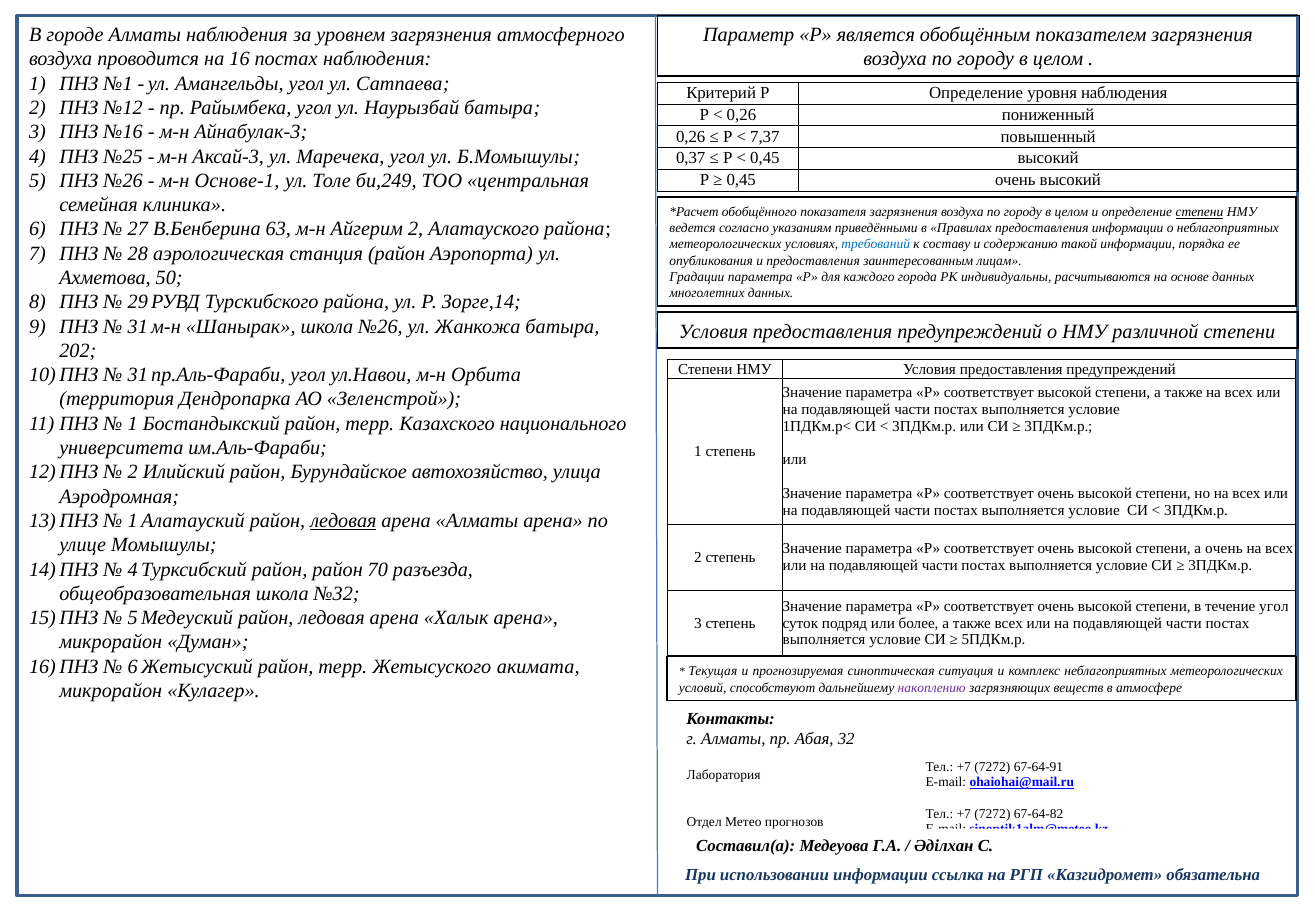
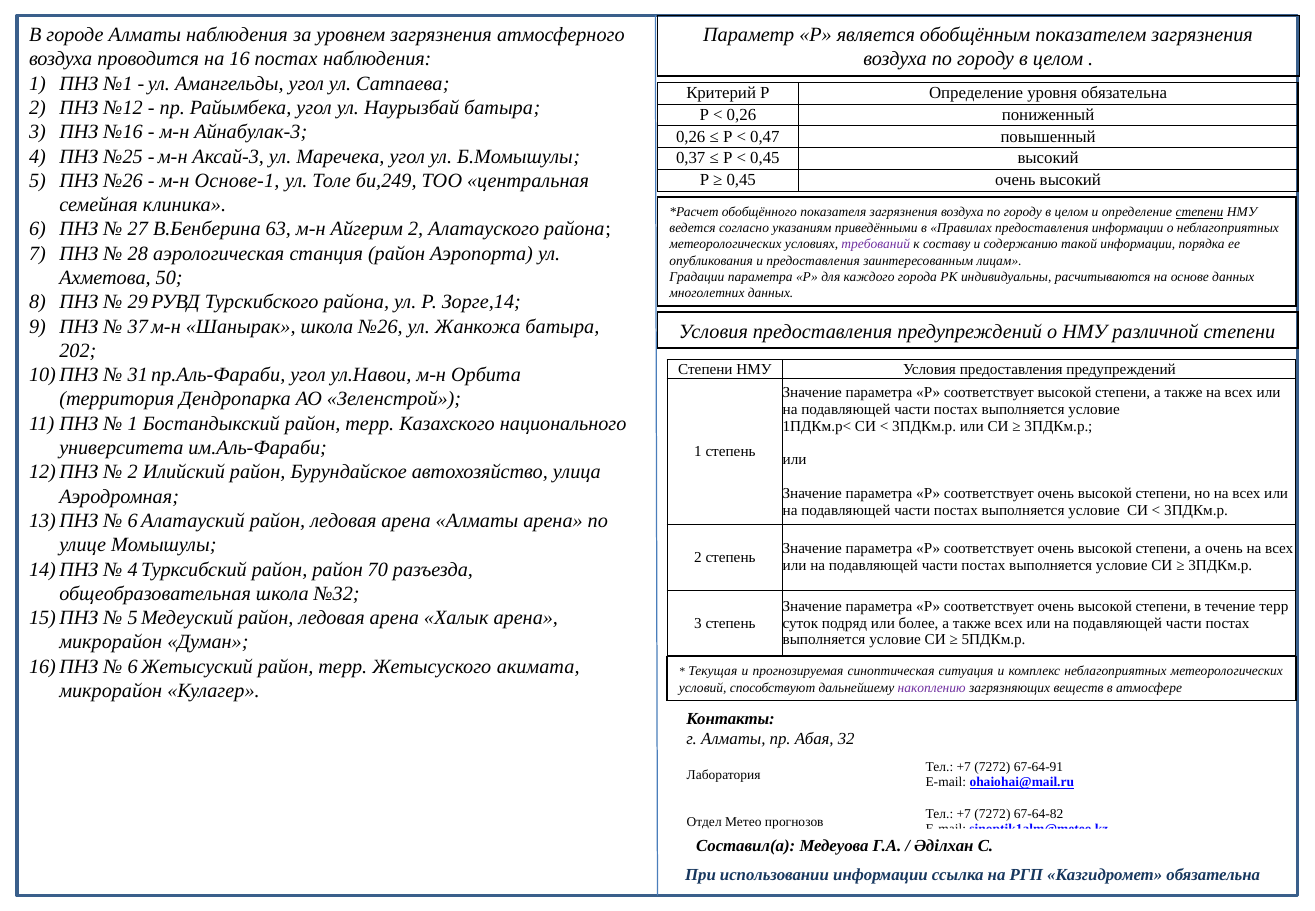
уровня наблюдения: наблюдения -> обязательна
7,37: 7,37 -> 0,47
требований colour: blue -> purple
31 at (138, 326): 31 -> 37
1 at (133, 520): 1 -> 6
ледовая at (343, 520) underline: present -> none
течение угол: угол -> терр
